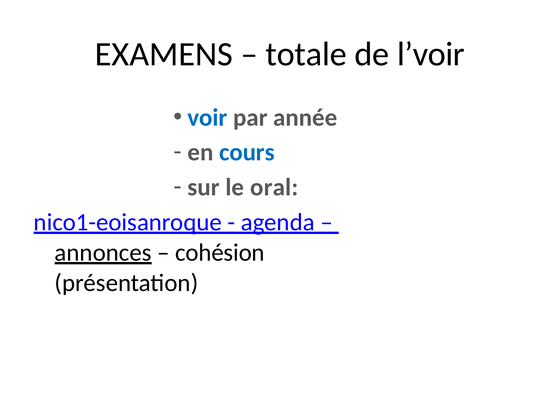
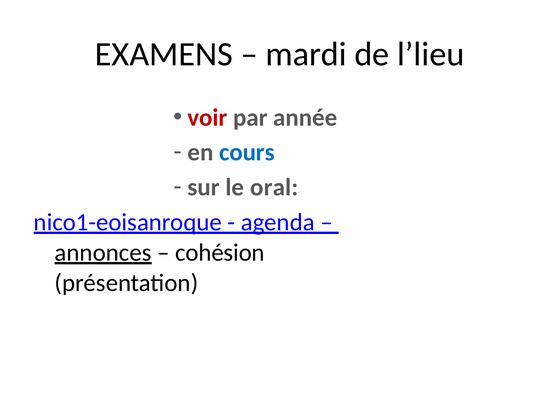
totale: totale -> mardi
l’voir: l’voir -> l’lieu
voir colour: blue -> red
